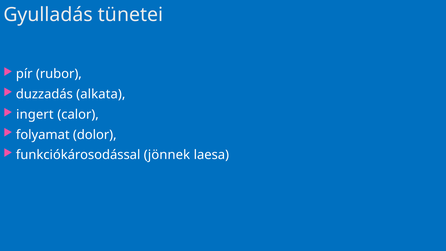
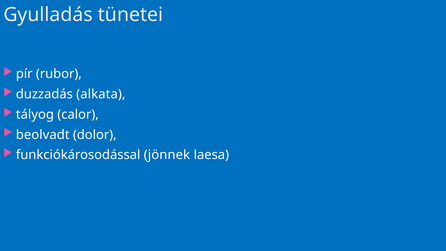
ingert: ingert -> tályog
folyamat: folyamat -> beolvadt
